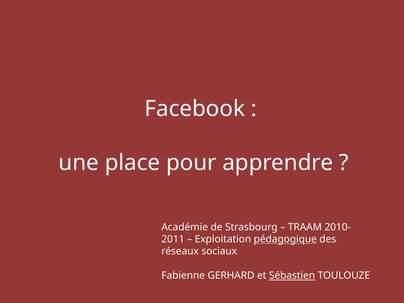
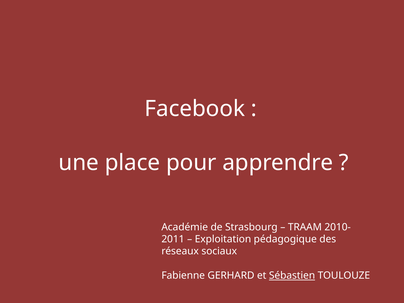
pédagogique underline: present -> none
